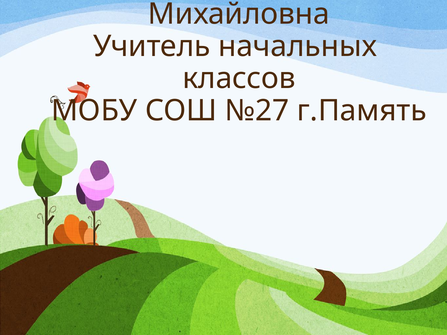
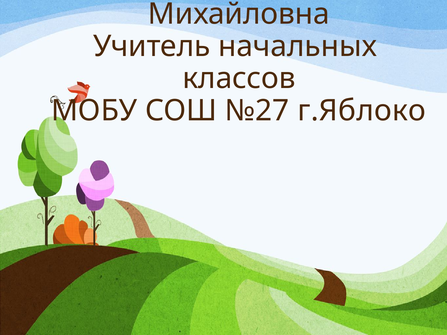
г.Память: г.Память -> г.Яблоко
